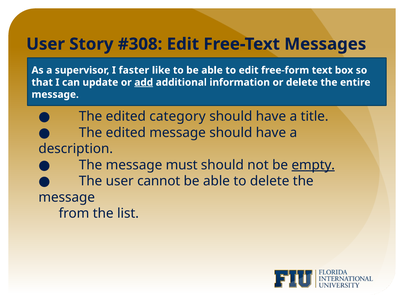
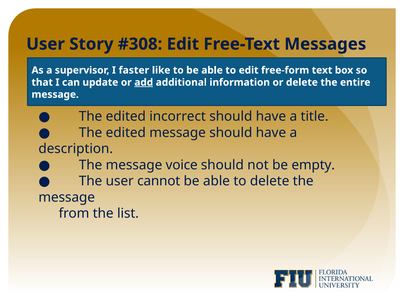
category: category -> incorrect
must: must -> voice
empty underline: present -> none
